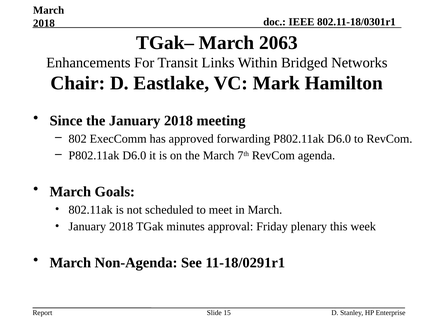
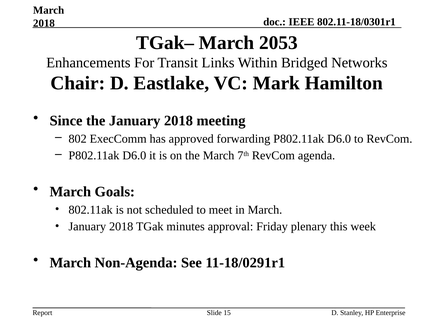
2063: 2063 -> 2053
